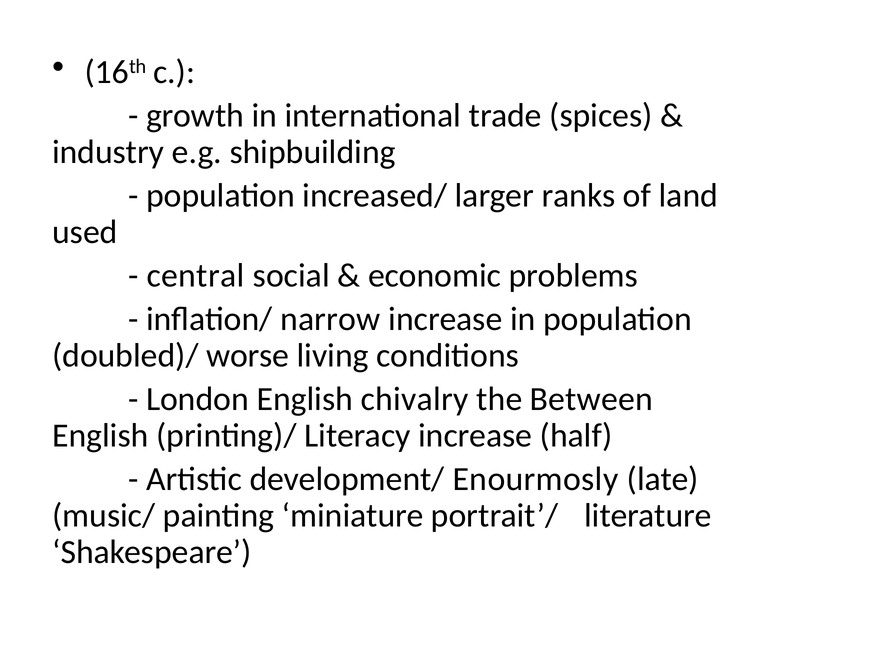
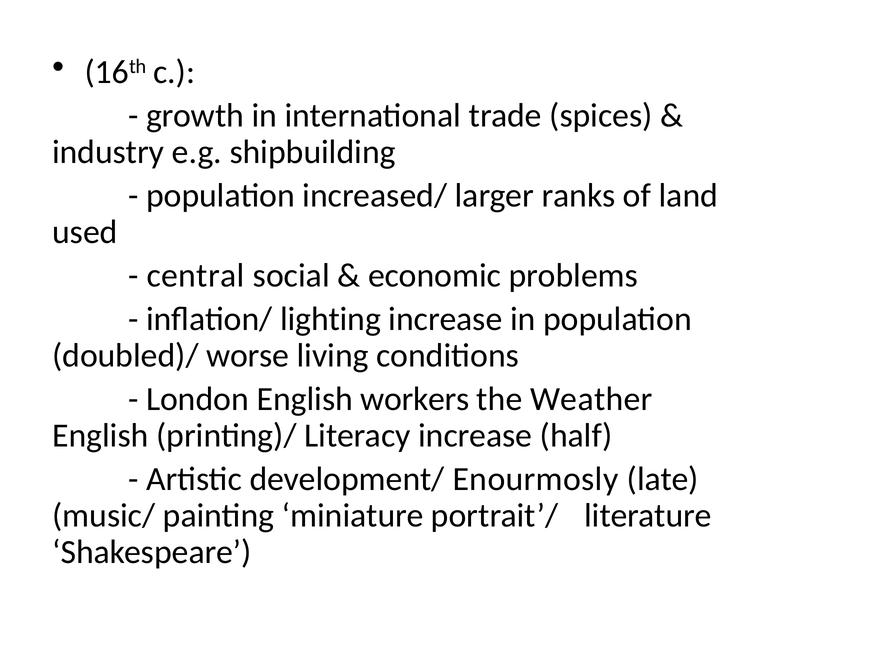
narrow: narrow -> lighting
chivalry: chivalry -> workers
Between: Between -> Weather
